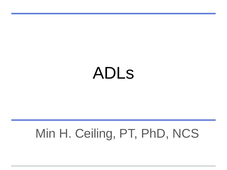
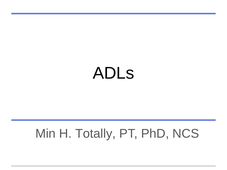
Ceiling: Ceiling -> Totally
